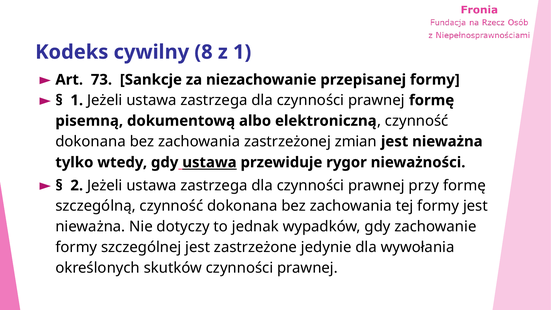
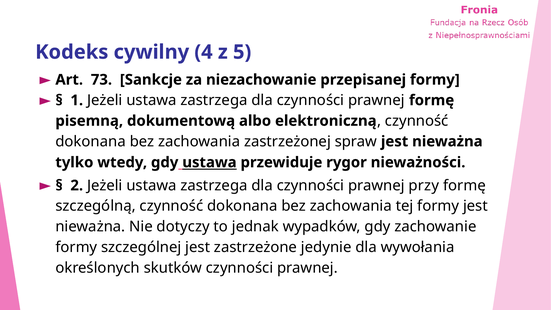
8: 8 -> 4
z 1: 1 -> 5
zmian: zmian -> spraw
